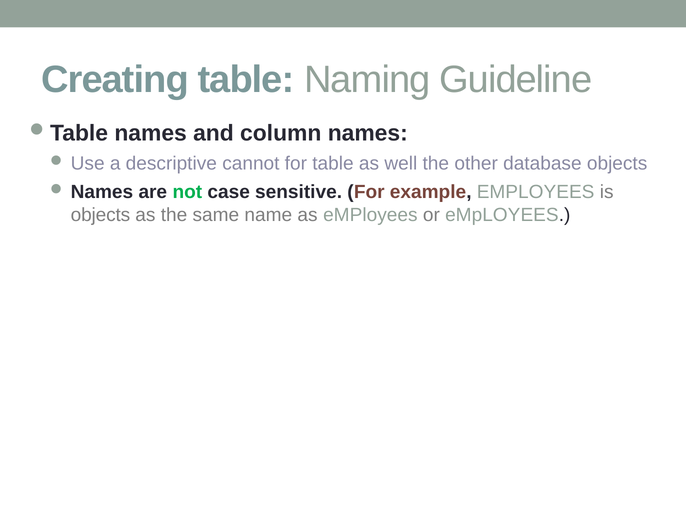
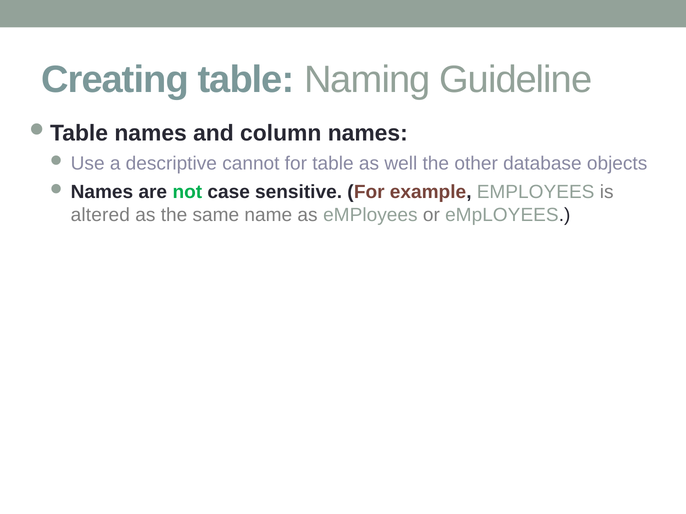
objects at (100, 215): objects -> altered
